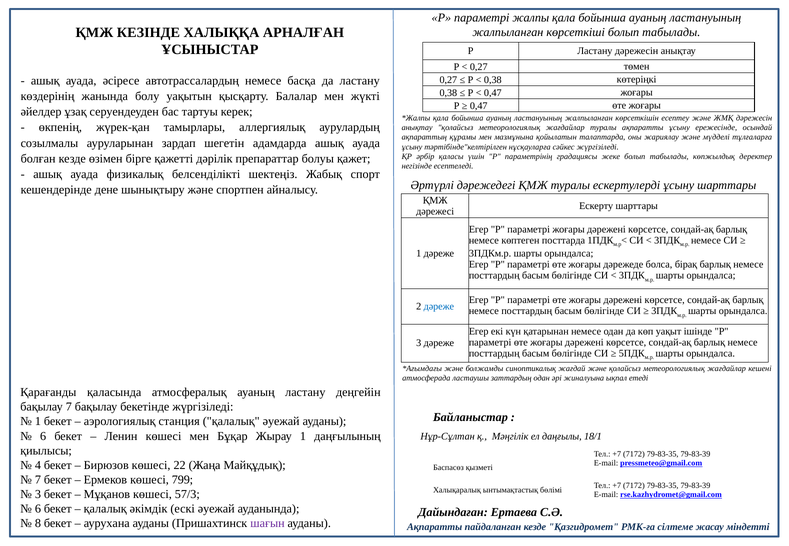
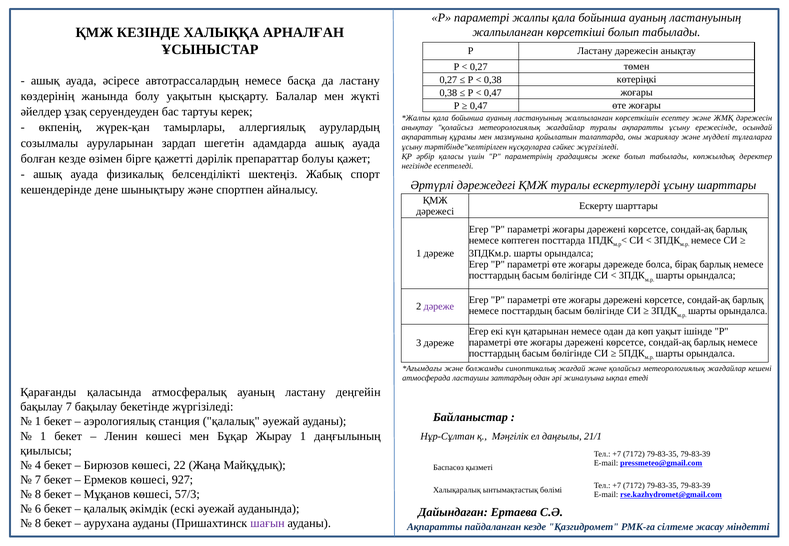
дәреже at (439, 307) colour: blue -> purple
6 at (43, 436): 6 -> 1
18/1: 18/1 -> 21/1
799: 799 -> 927
3 at (38, 494): 3 -> 8
